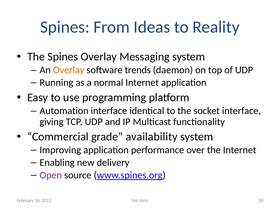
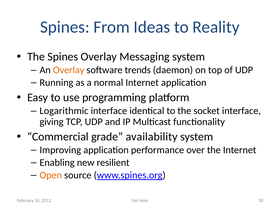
Automation: Automation -> Logarithmic
delivery: delivery -> resilient
Open colour: purple -> orange
